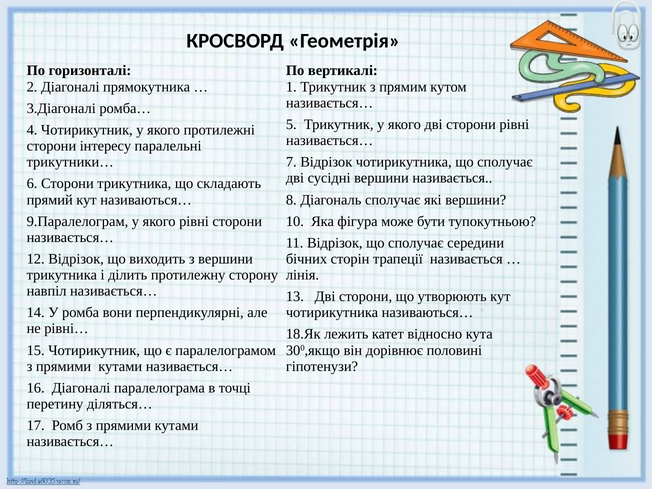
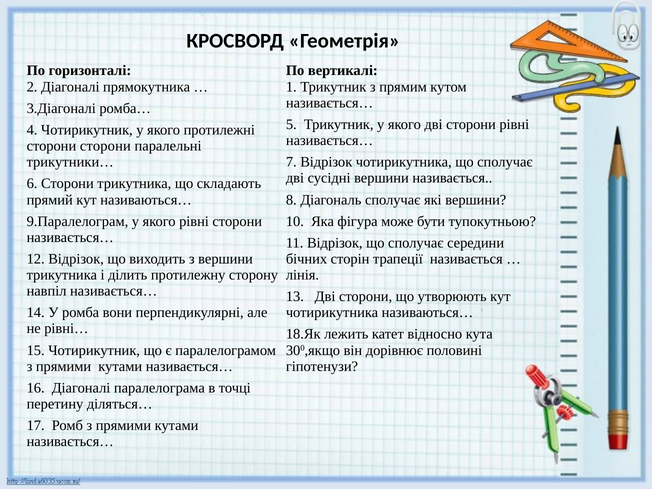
сторони інтересу: інтересу -> сторони
